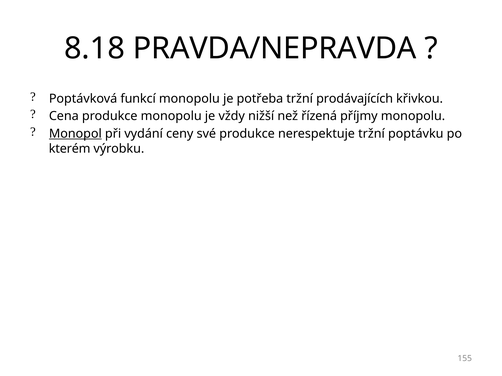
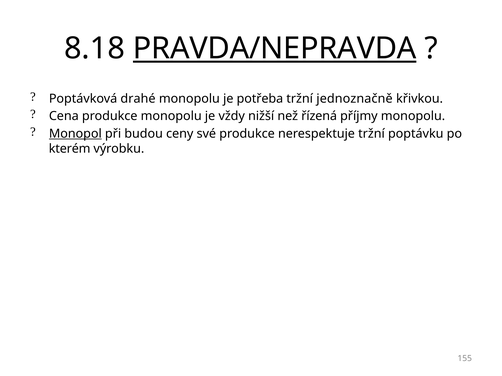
PRAVDA/NEPRAVDA underline: none -> present
funkcí: funkcí -> drahé
prodávajících: prodávajících -> jednoznačně
vydání: vydání -> budou
